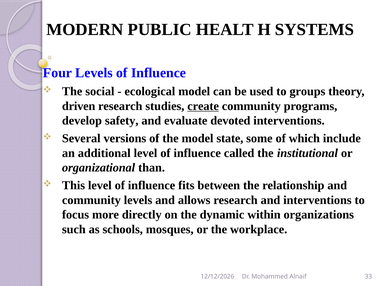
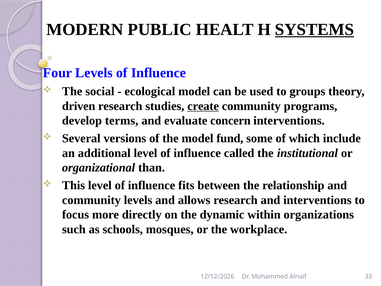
SYSTEMS underline: none -> present
safety: safety -> terms
devoted: devoted -> concern
state: state -> fund
